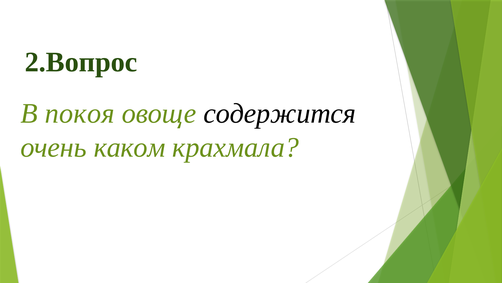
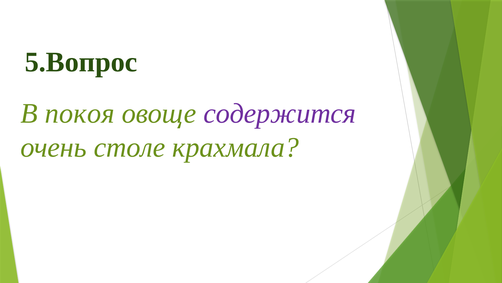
2.Вопрос: 2.Вопрос -> 5.Вопрос
содержится colour: black -> purple
каком: каком -> столе
